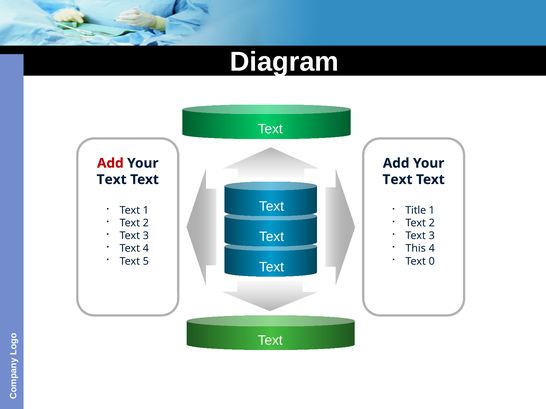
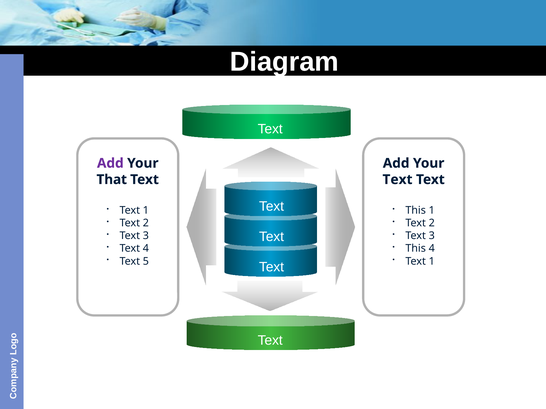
Add at (110, 163) colour: red -> purple
Text at (112, 180): Text -> That
Title at (416, 211): Title -> This
0 at (432, 261): 0 -> 1
